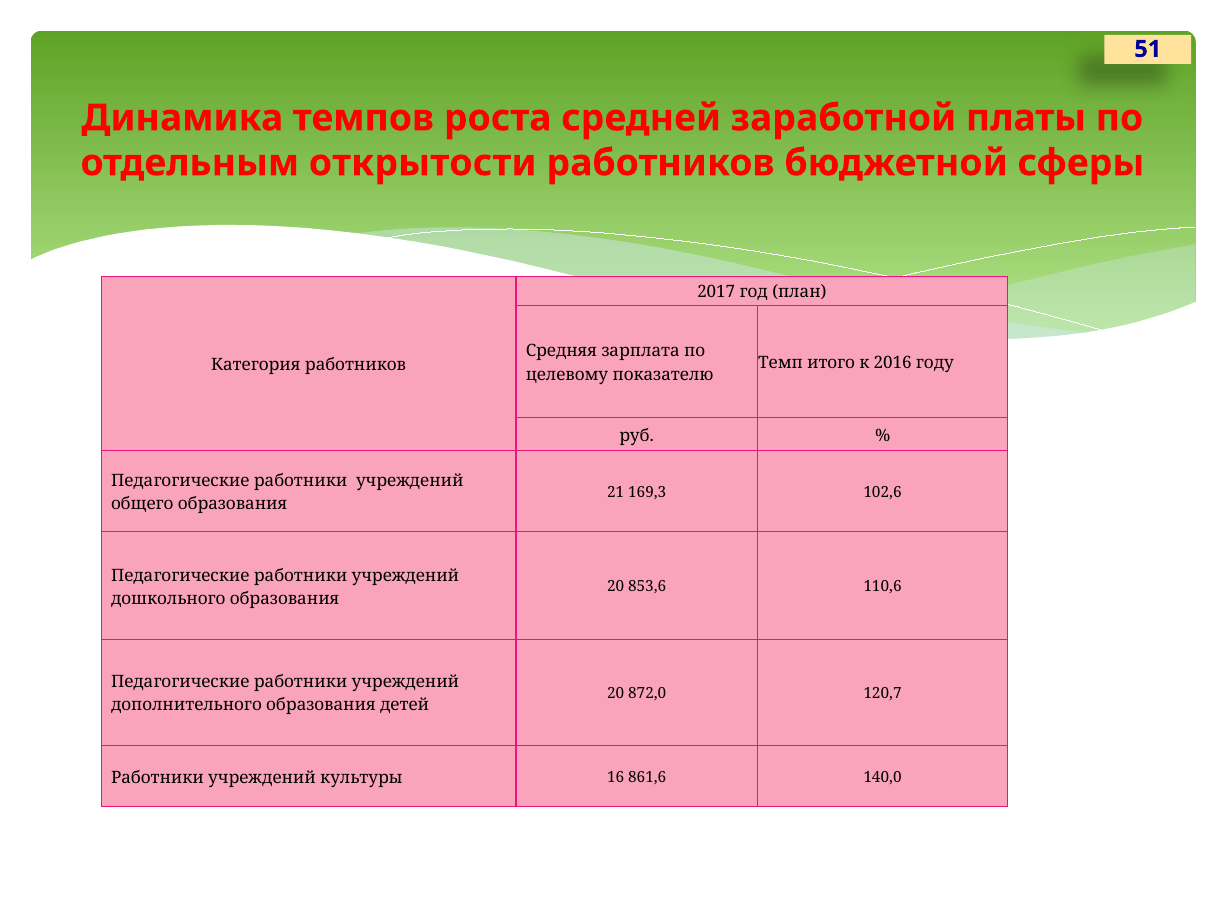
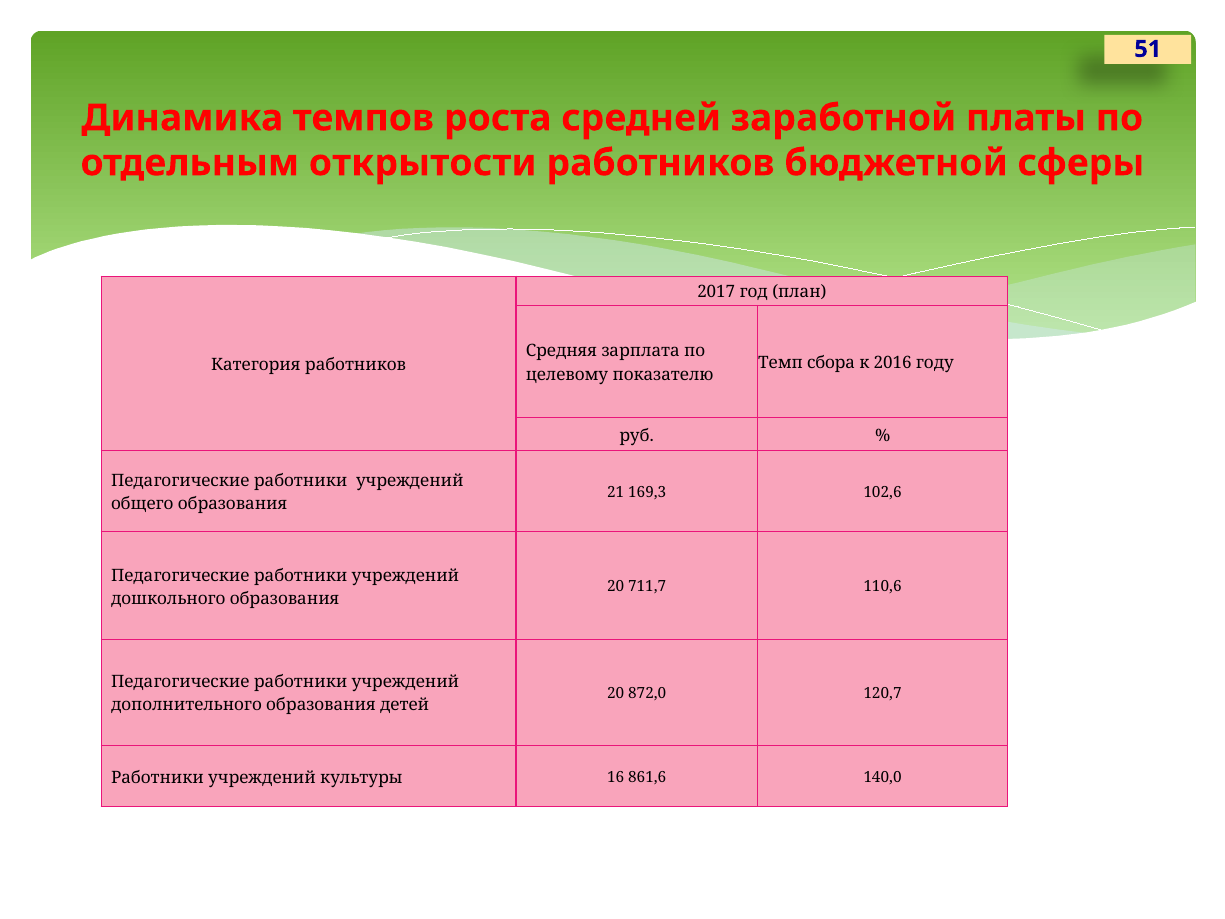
итого: итого -> сбора
853,6: 853,6 -> 711,7
